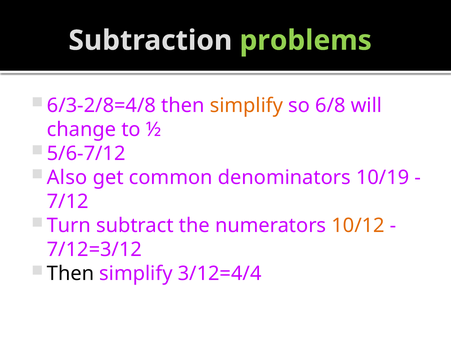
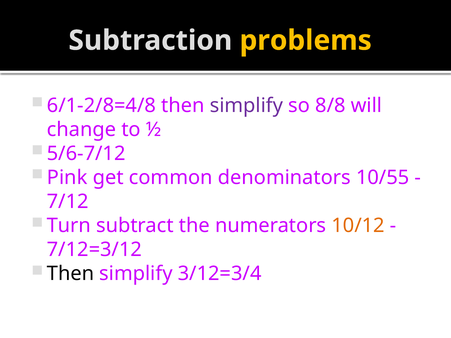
problems colour: light green -> yellow
6/3-2/8=4/8: 6/3-2/8=4/8 -> 6/1-2/8=4/8
simplify at (246, 105) colour: orange -> purple
6/8: 6/8 -> 8/8
Also: Also -> Pink
10/19: 10/19 -> 10/55
3/12=4/4: 3/12=4/4 -> 3/12=3/4
